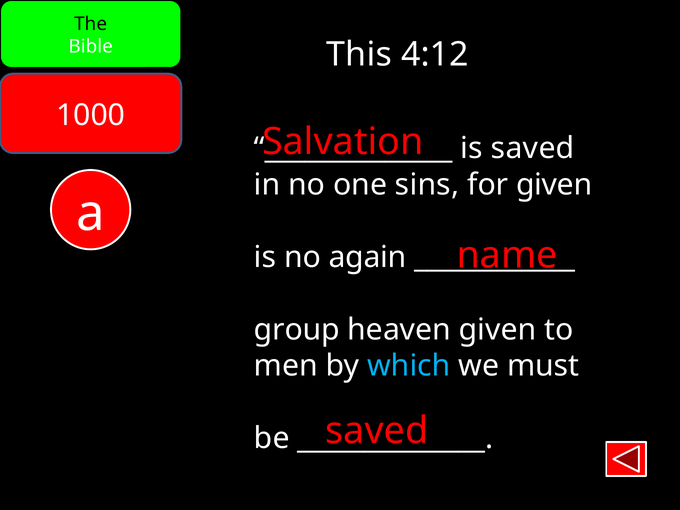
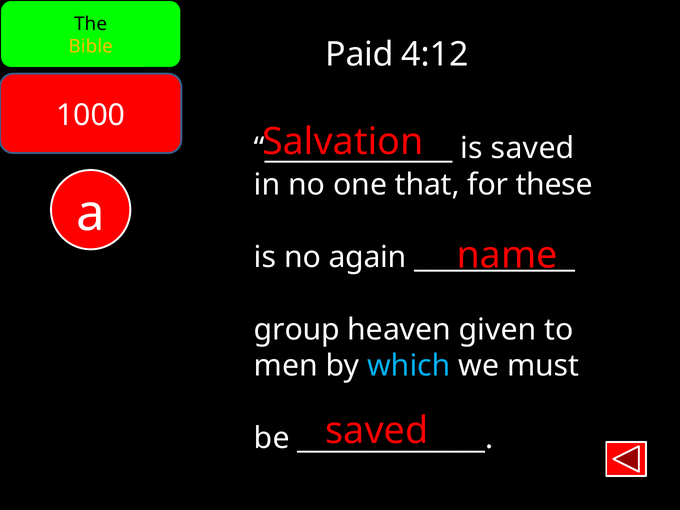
Bible colour: white -> yellow
This: This -> Paid
sins: sins -> that
for given: given -> these
